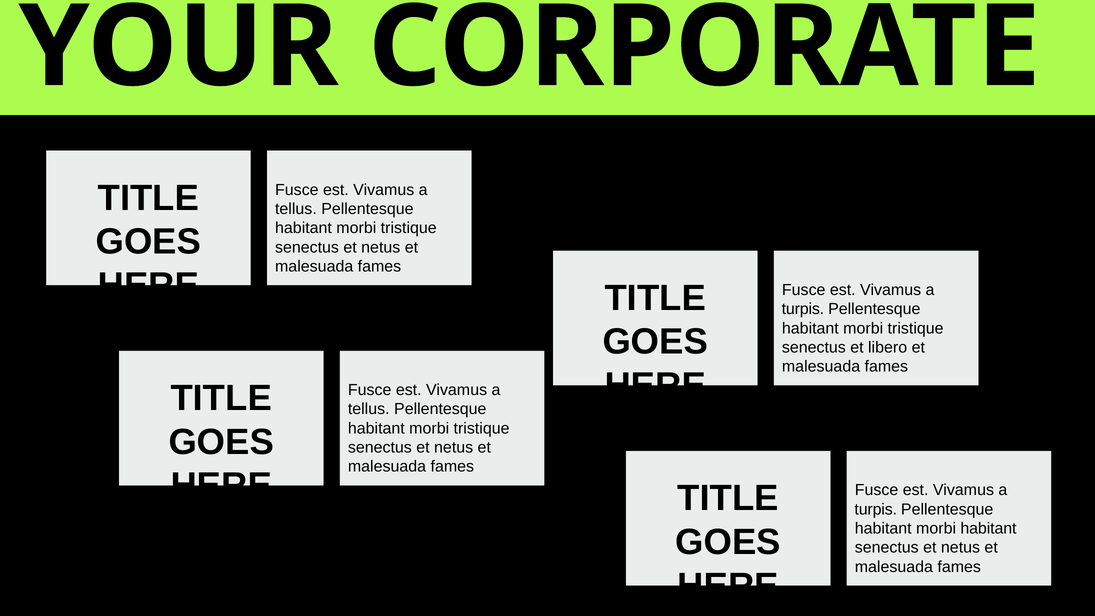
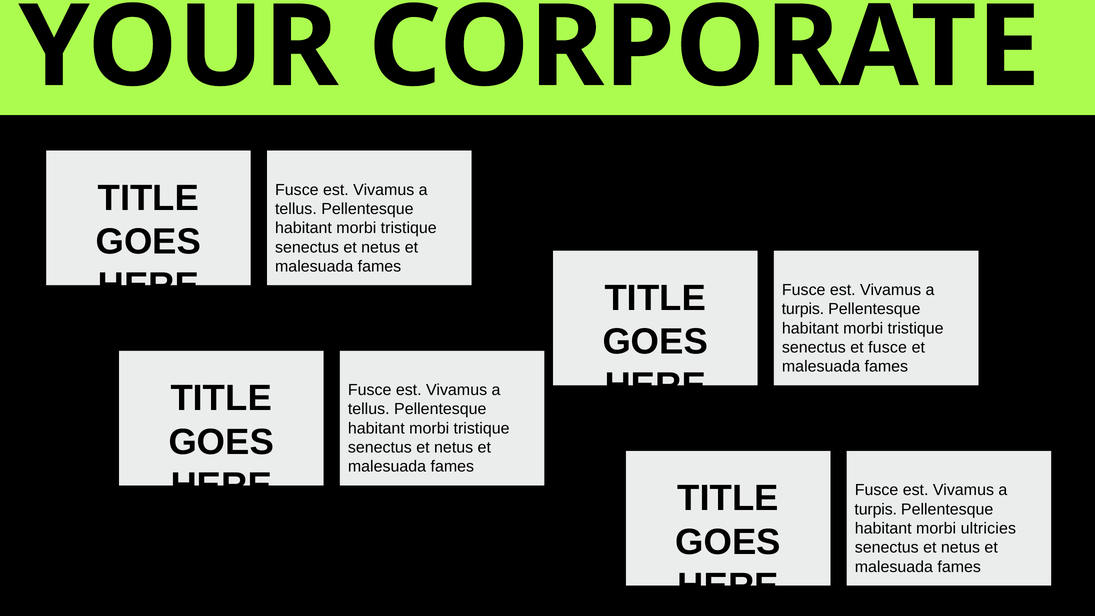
et libero: libero -> fusce
morbi habitant: habitant -> ultricies
